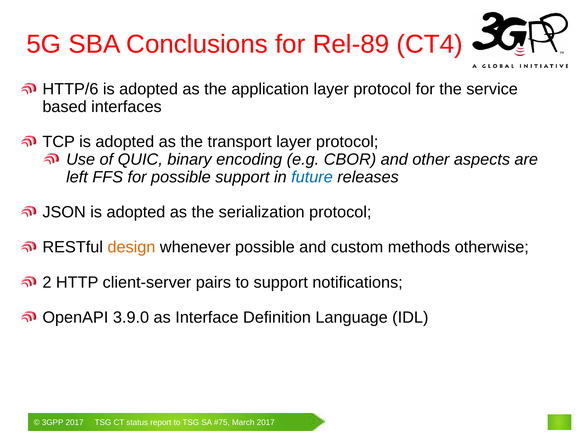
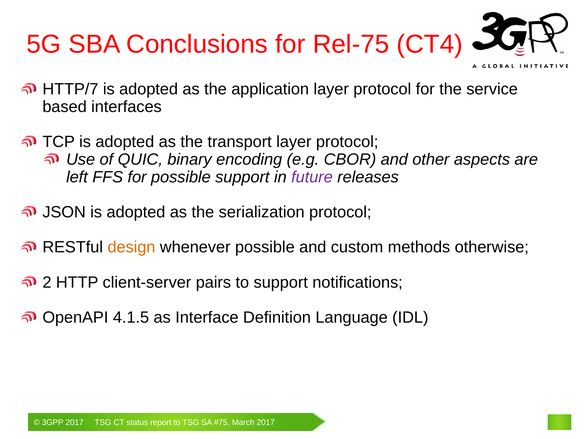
Rel-89: Rel-89 -> Rel-75
HTTP/6: HTTP/6 -> HTTP/7
future colour: blue -> purple
3.9.0: 3.9.0 -> 4.1.5
